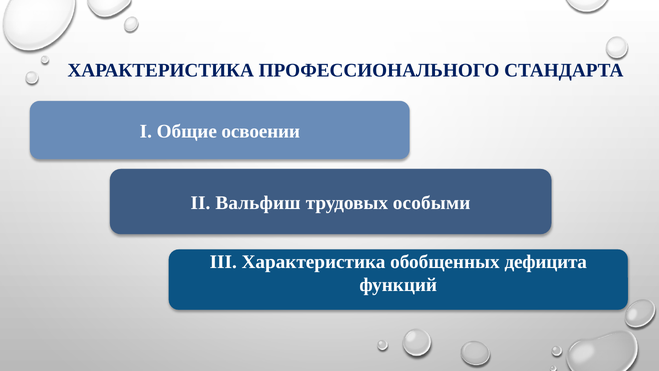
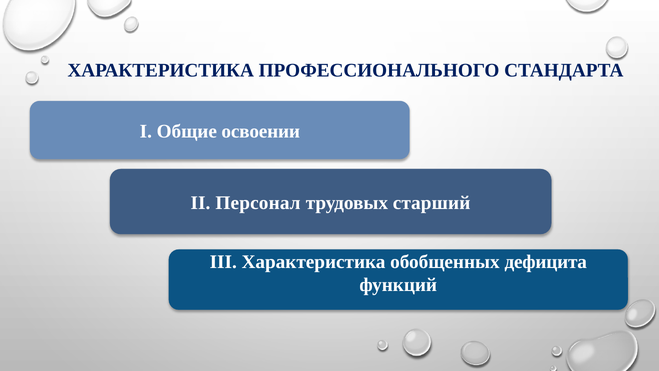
Вальфиш: Вальфиш -> Персонал
особыми: особыми -> старший
